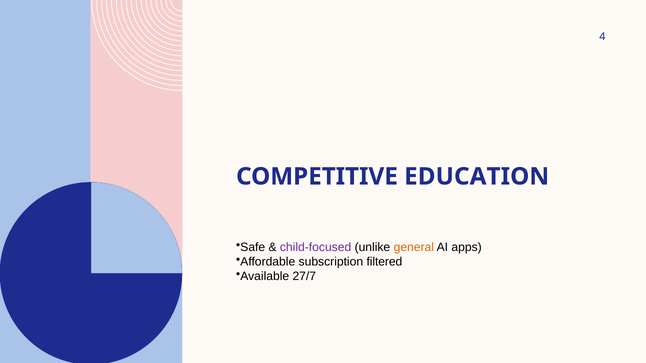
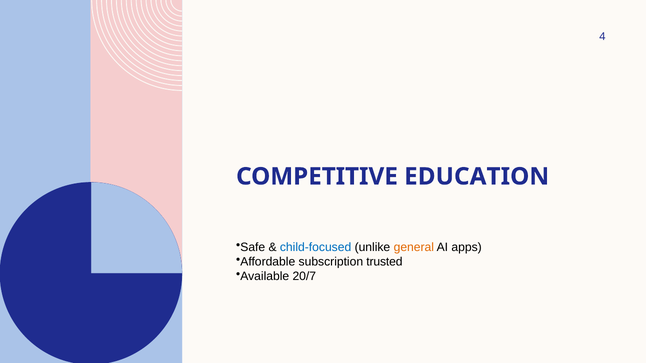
child-focused colour: purple -> blue
filtered: filtered -> trusted
27/7: 27/7 -> 20/7
